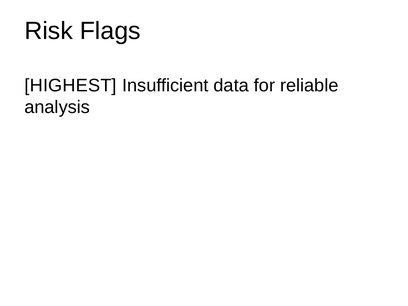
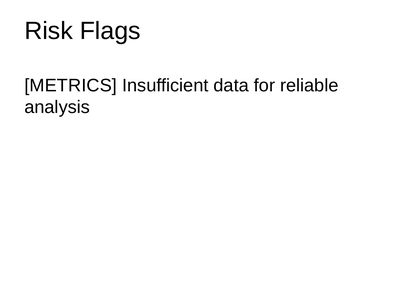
HIGHEST: HIGHEST -> METRICS
